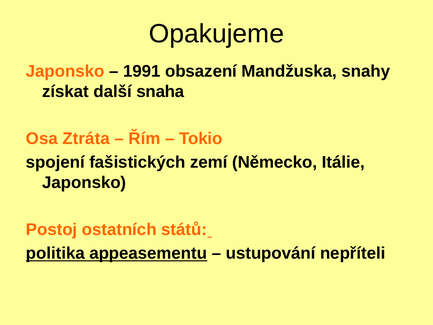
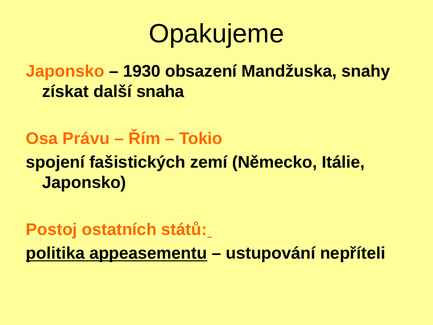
1991: 1991 -> 1930
Ztráta: Ztráta -> Právu
